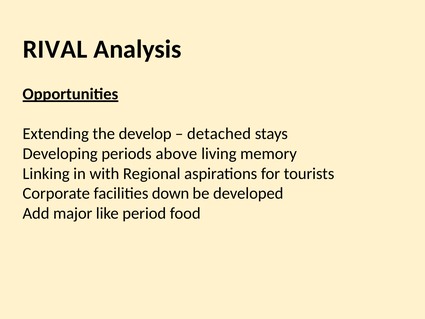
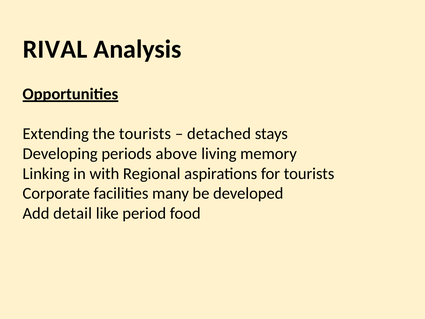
the develop: develop -> tourists
down: down -> many
major: major -> detail
